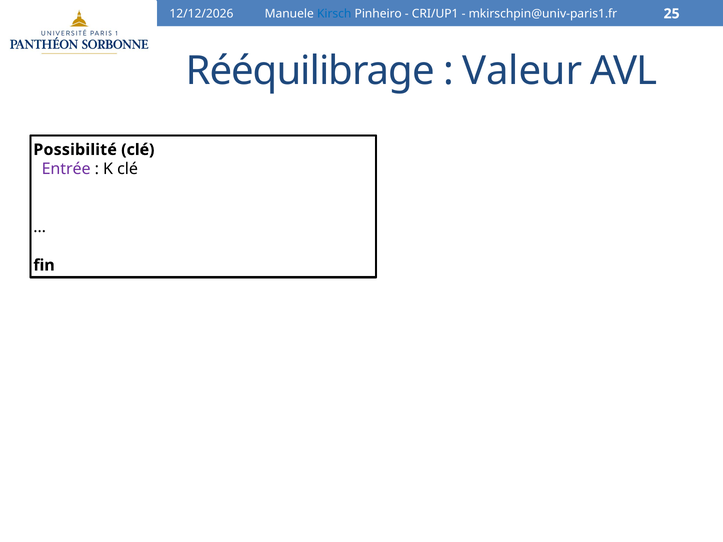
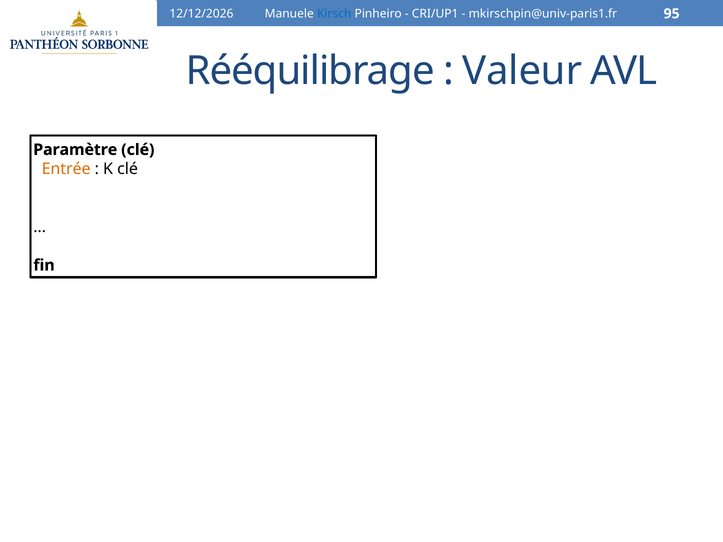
25: 25 -> 95
Possibilité: Possibilité -> Paramètre
Entrée colour: purple -> orange
